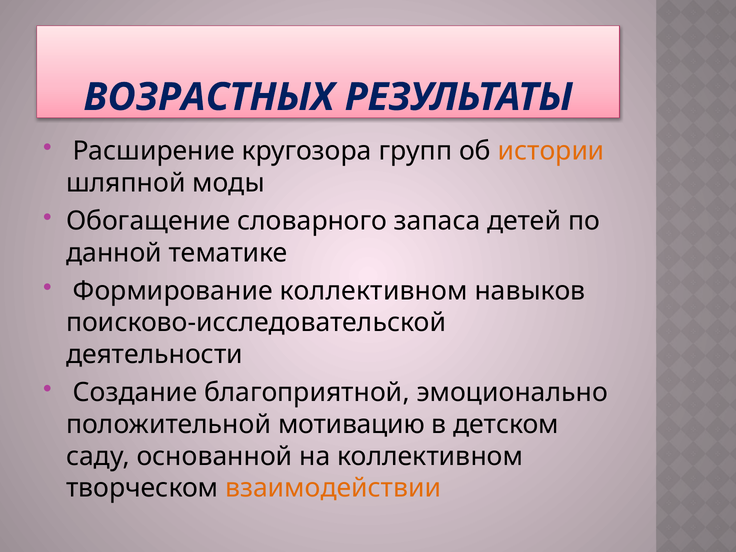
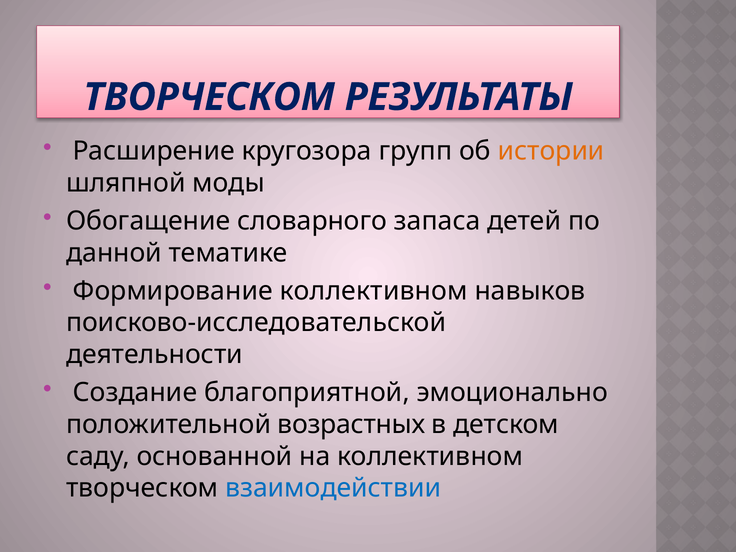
ВОЗРАСТНЫХ at (209, 97): ВОЗРАСТНЫХ -> ТВОРЧЕСКОМ
мотивацию: мотивацию -> возрастных
взаимодействии colour: orange -> blue
